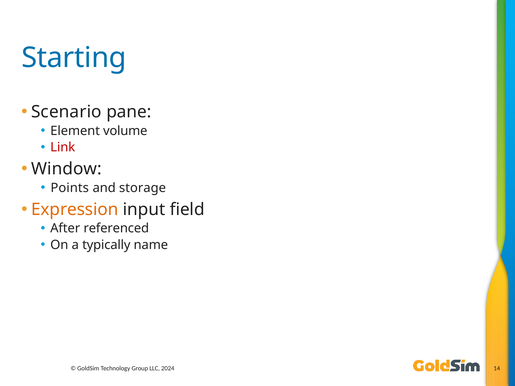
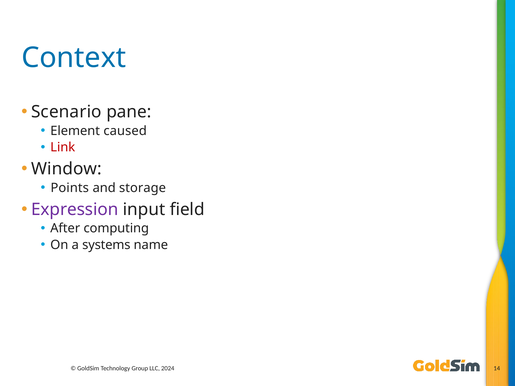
Starting: Starting -> Context
volume: volume -> caused
Expression colour: orange -> purple
referenced: referenced -> computing
typically: typically -> systems
